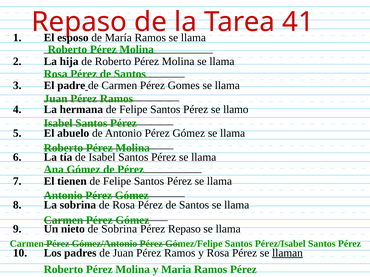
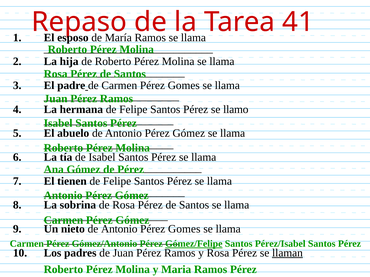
nieto de Sobrina: Sobrina -> Antonio
Repaso at (184, 229): Repaso -> Gomes
Gómez/Felipe underline: none -> present
